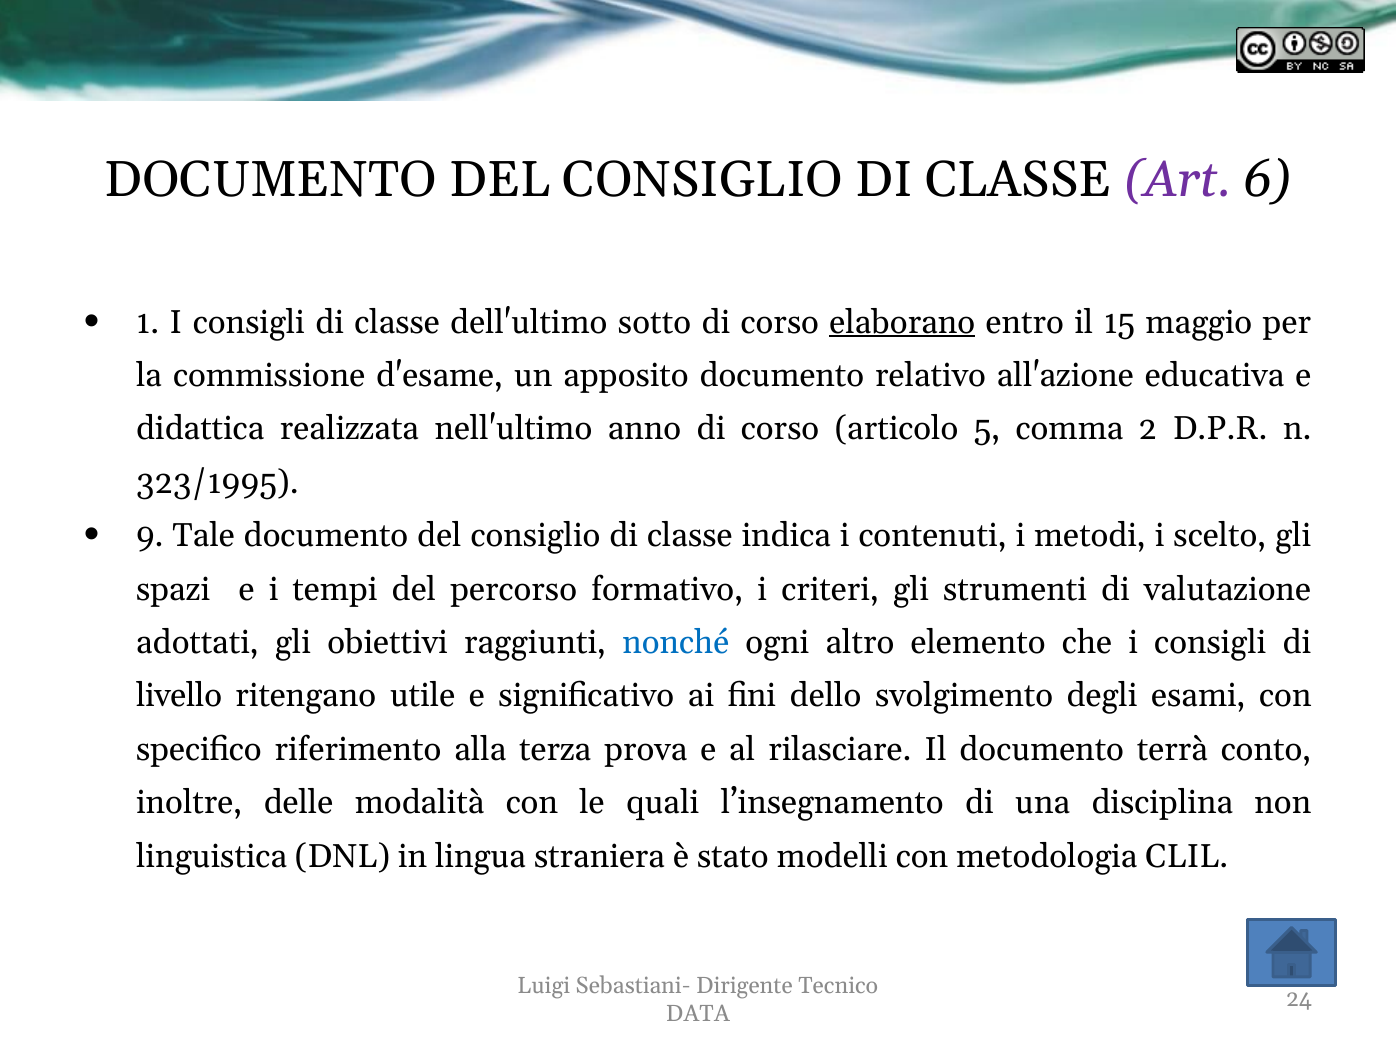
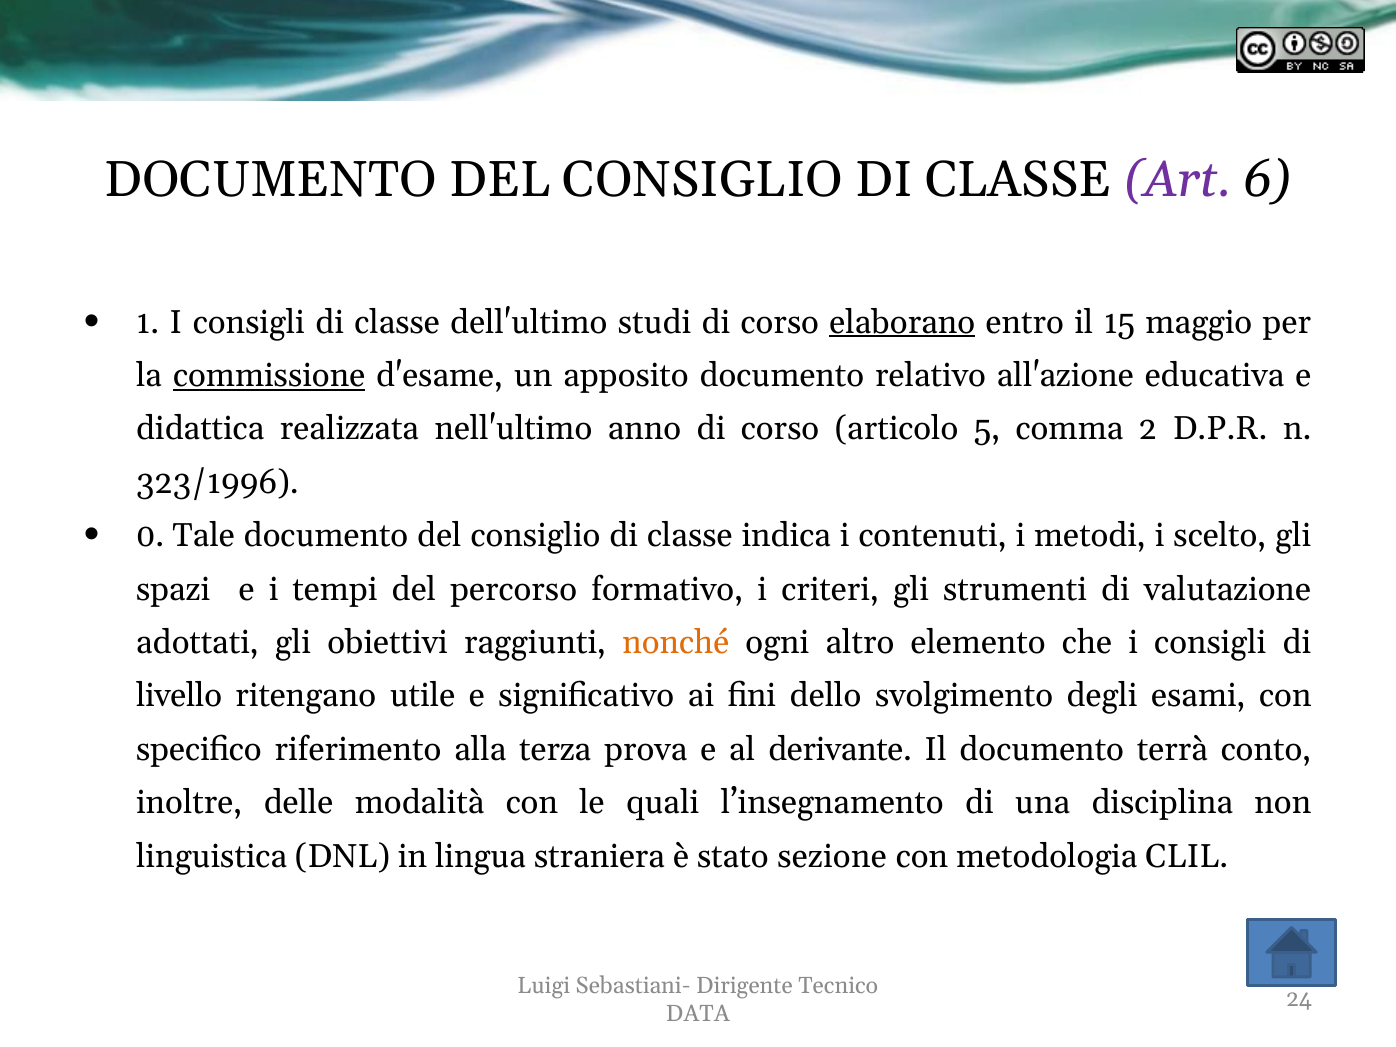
sotto: sotto -> studi
commissione underline: none -> present
323/1995: 323/1995 -> 323/1996
9: 9 -> 0
nonché colour: blue -> orange
rilasciare: rilasciare -> derivante
modelli: modelli -> sezione
